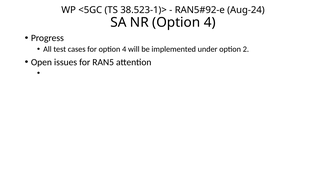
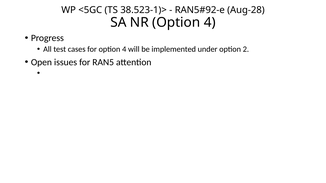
Aug-24: Aug-24 -> Aug-28
